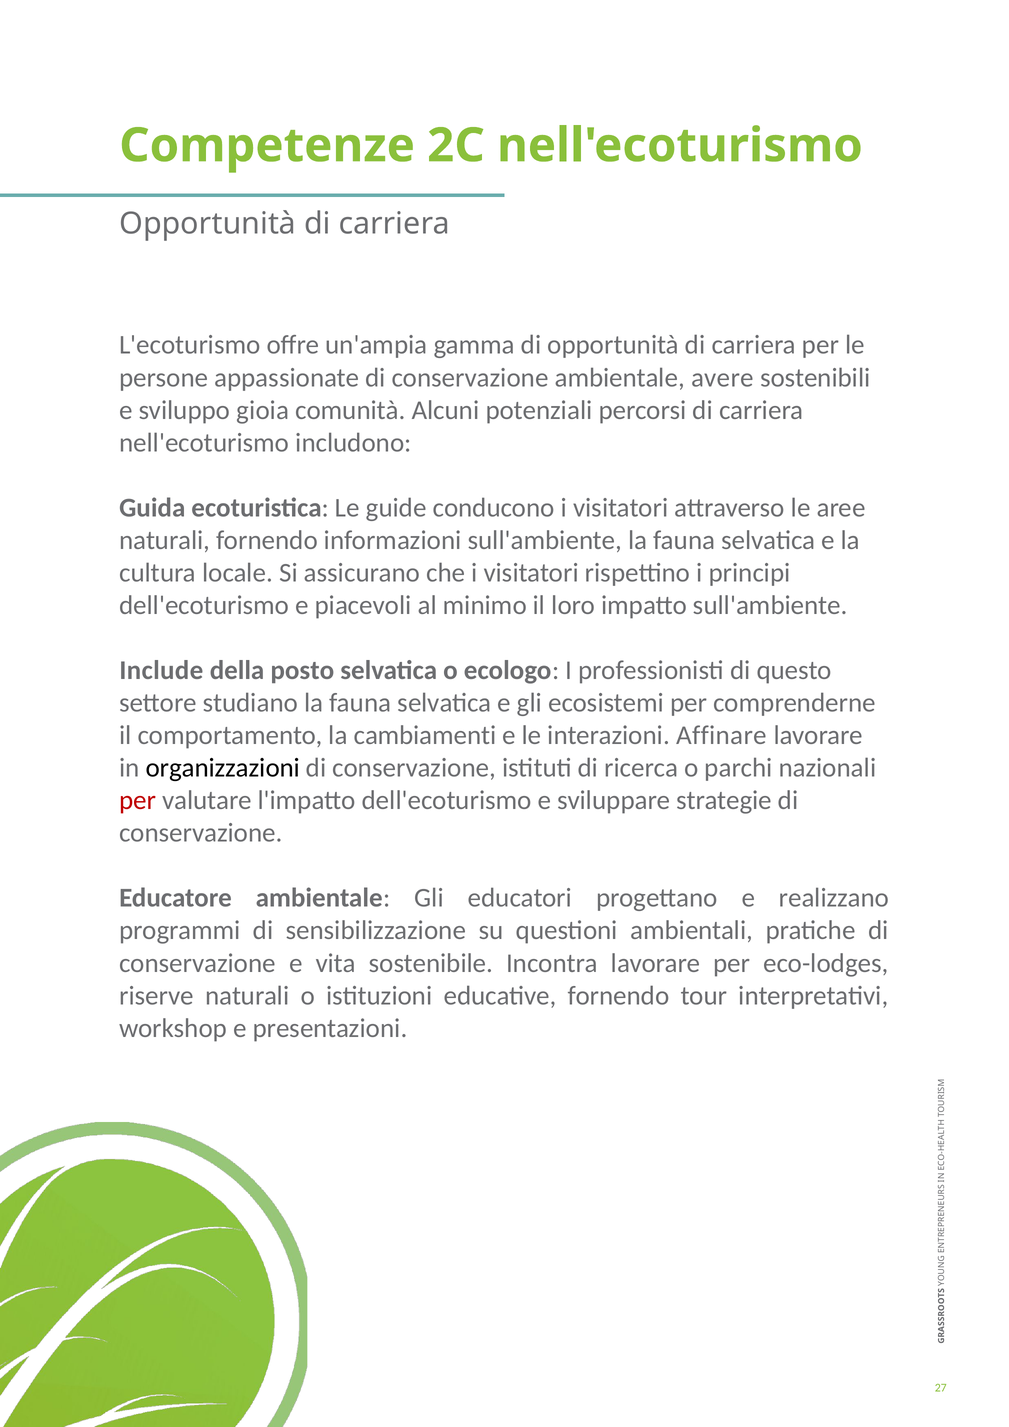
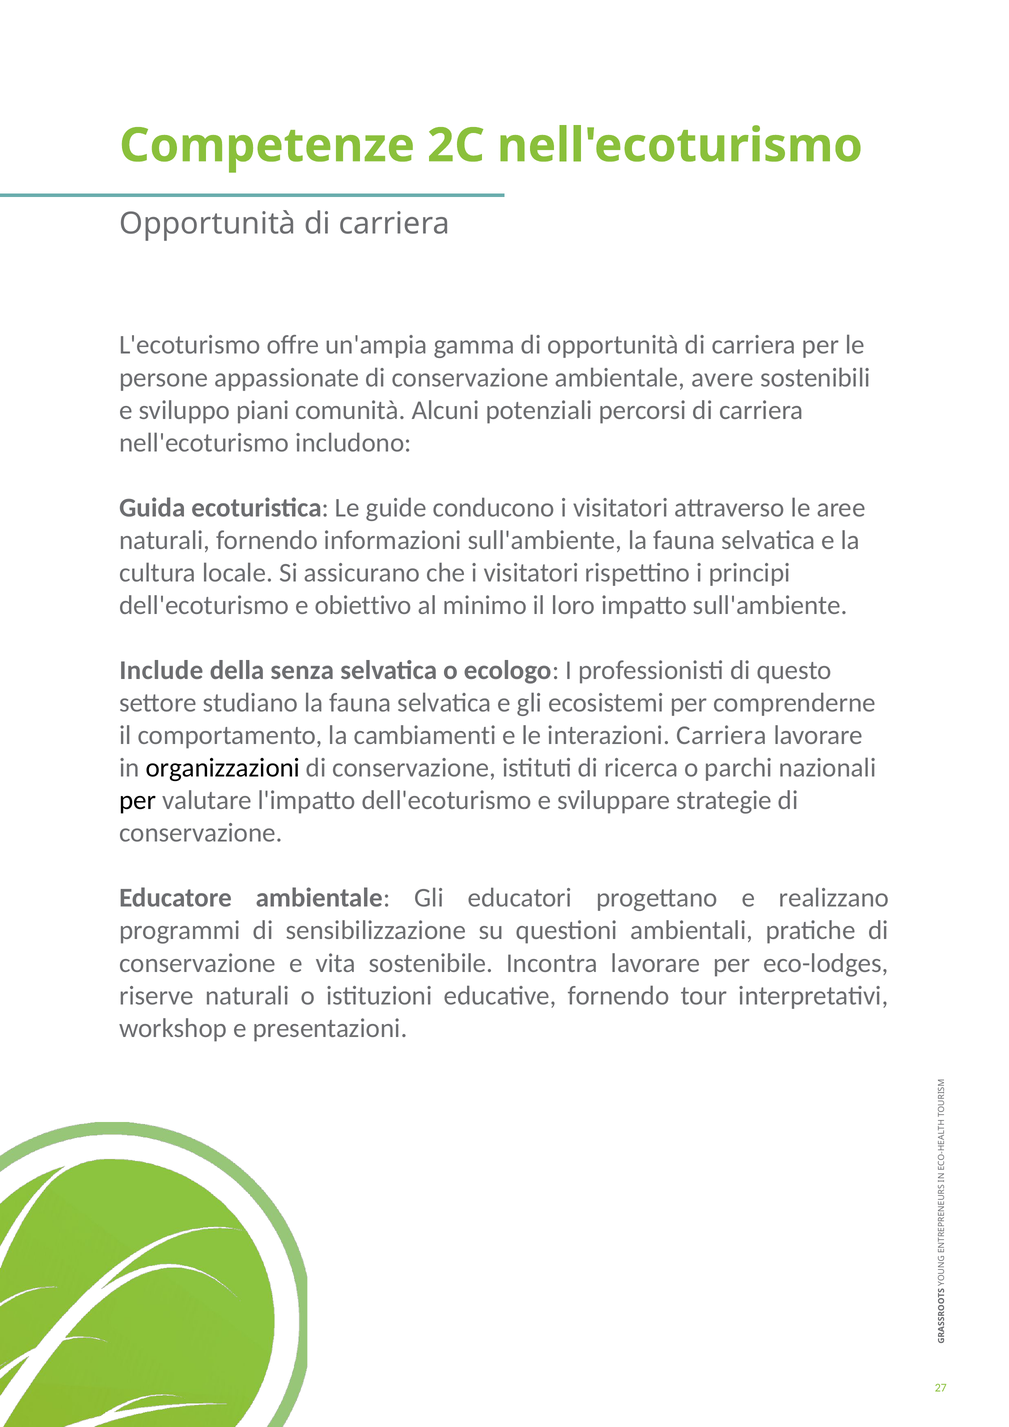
gioia: gioia -> piani
piacevoli: piacevoli -> obiettivo
posto: posto -> senza
interazioni Affinare: Affinare -> Carriera
per at (138, 800) colour: red -> black
